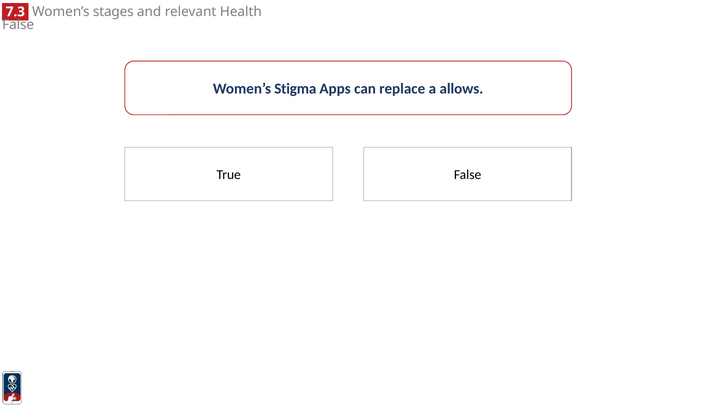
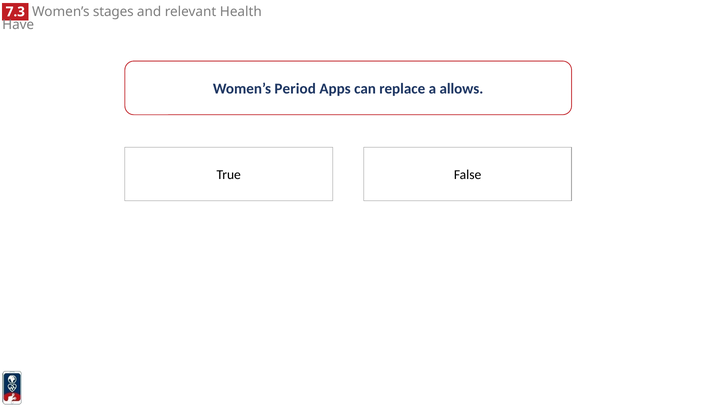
False at (18, 25): False -> Have
Stigma: Stigma -> Period
